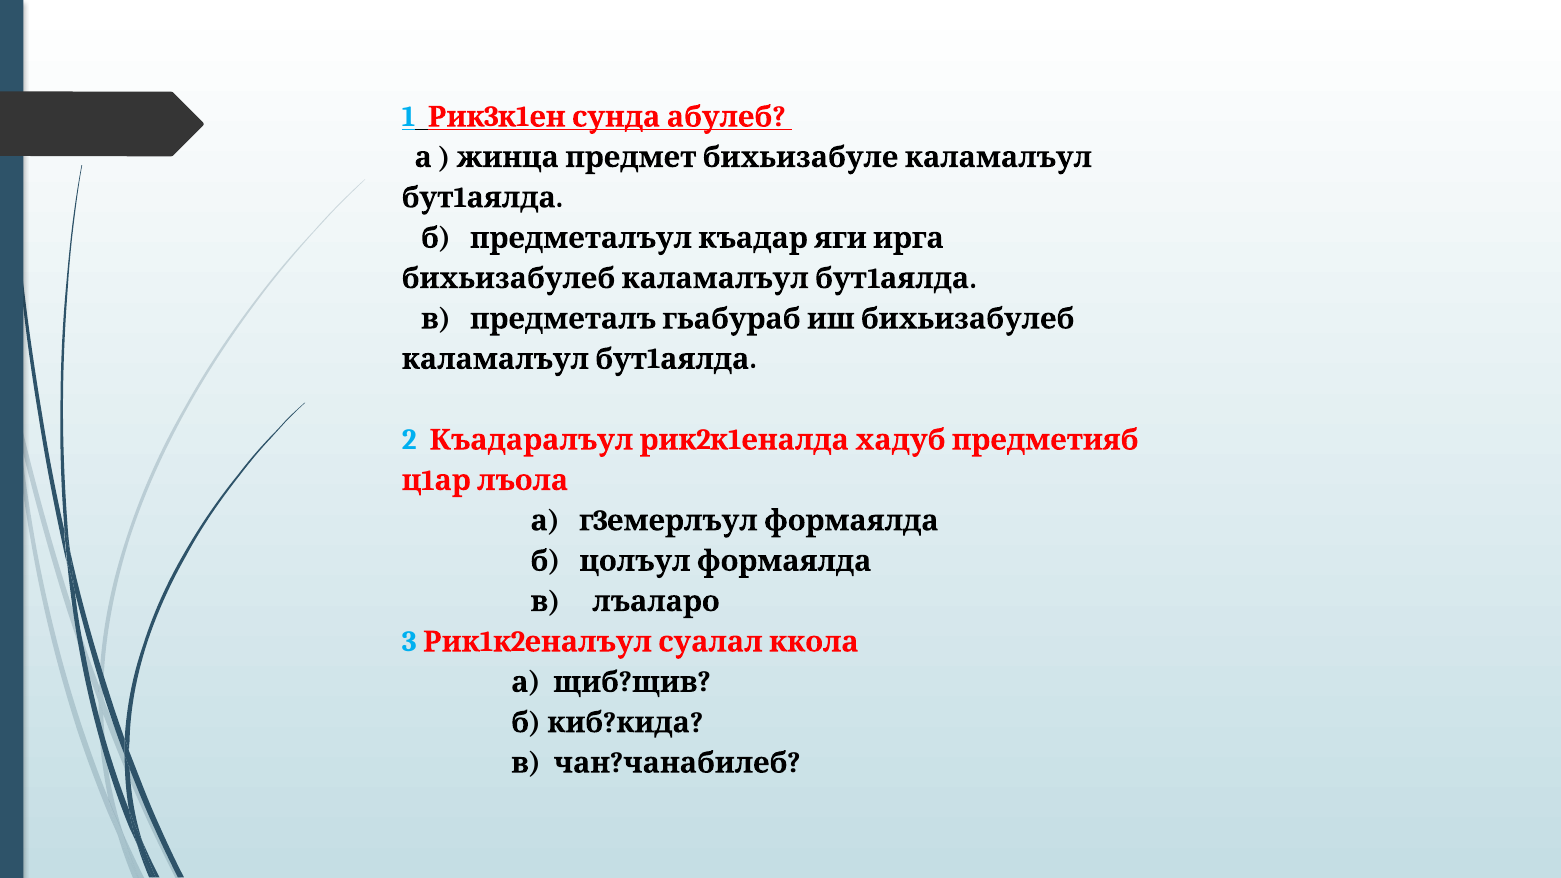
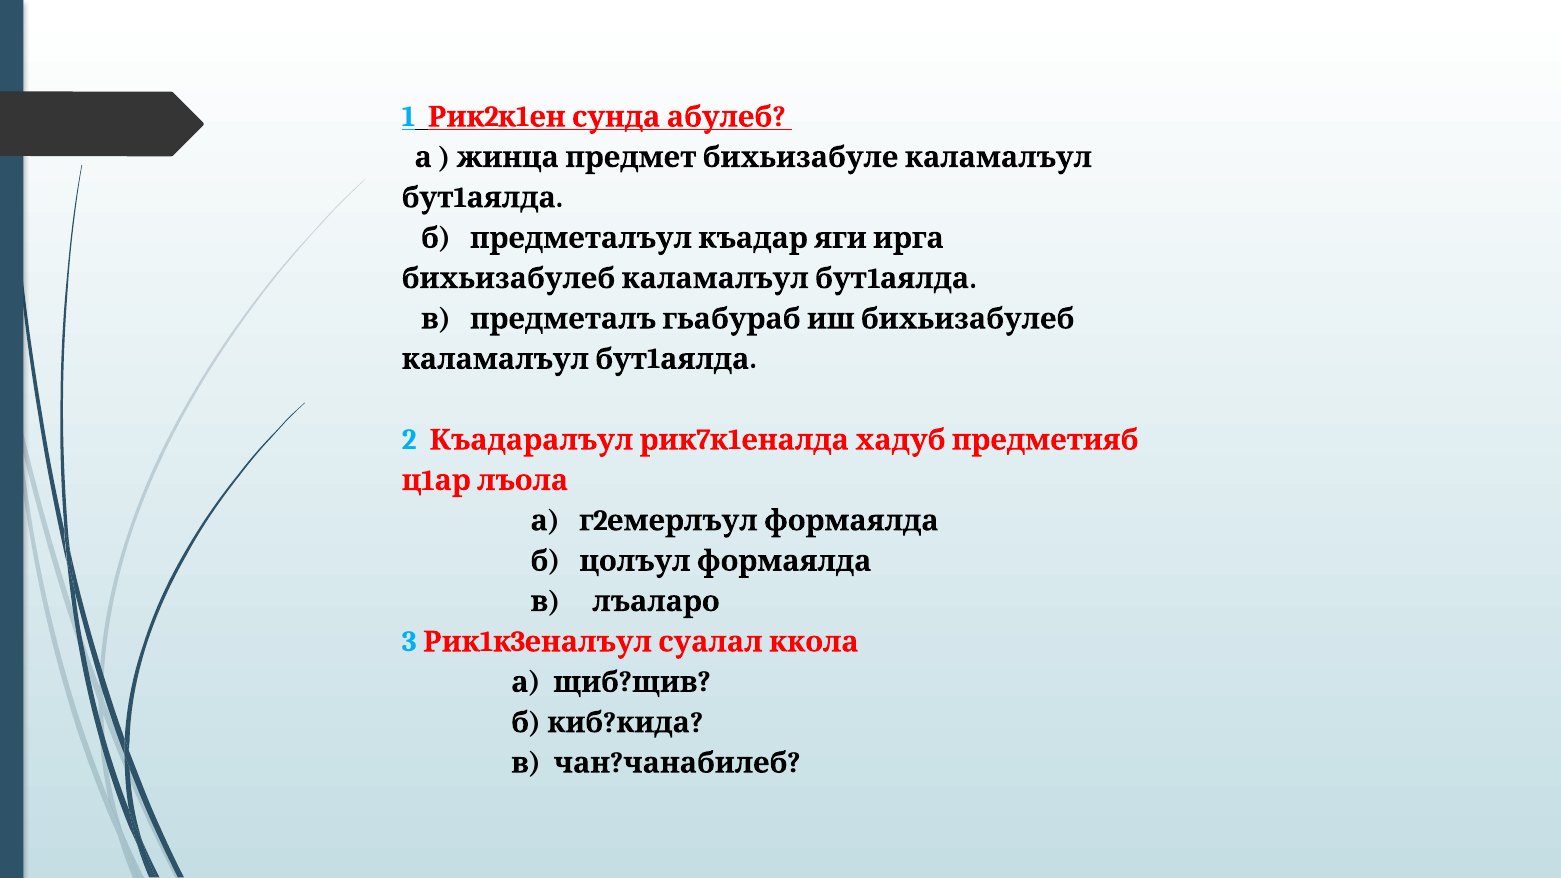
1 3: 3 -> 2
2 2: 2 -> 7
3 at (601, 521): 3 -> 2
1 2: 2 -> 3
